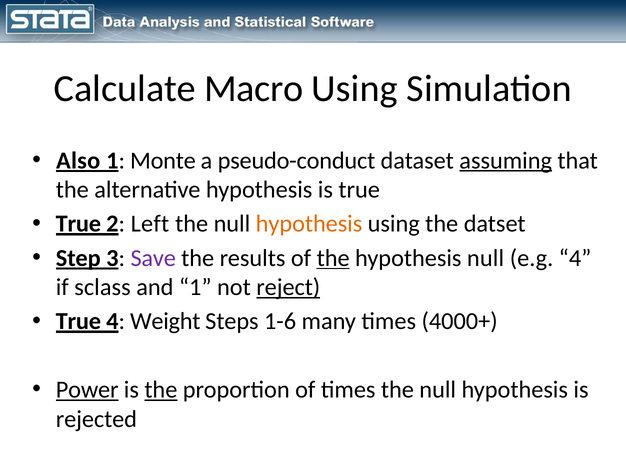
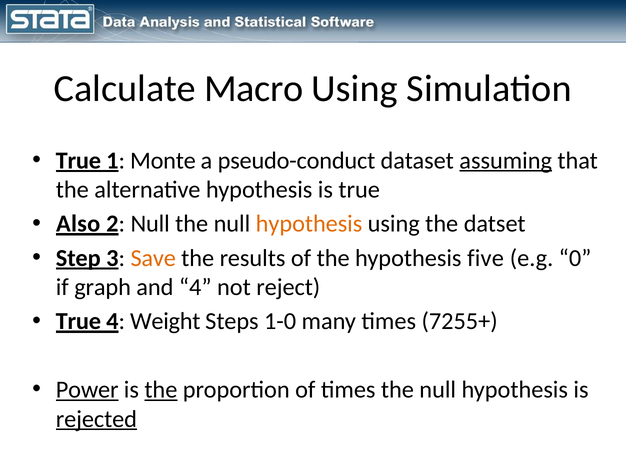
Also at (78, 160): Also -> True
True at (78, 224): True -> Also
2 Left: Left -> Null
Save colour: purple -> orange
the at (333, 258) underline: present -> none
hypothesis null: null -> five
e.g 4: 4 -> 0
sclass: sclass -> graph
and 1: 1 -> 4
reject underline: present -> none
1-6: 1-6 -> 1-0
4000+: 4000+ -> 7255+
rejected underline: none -> present
